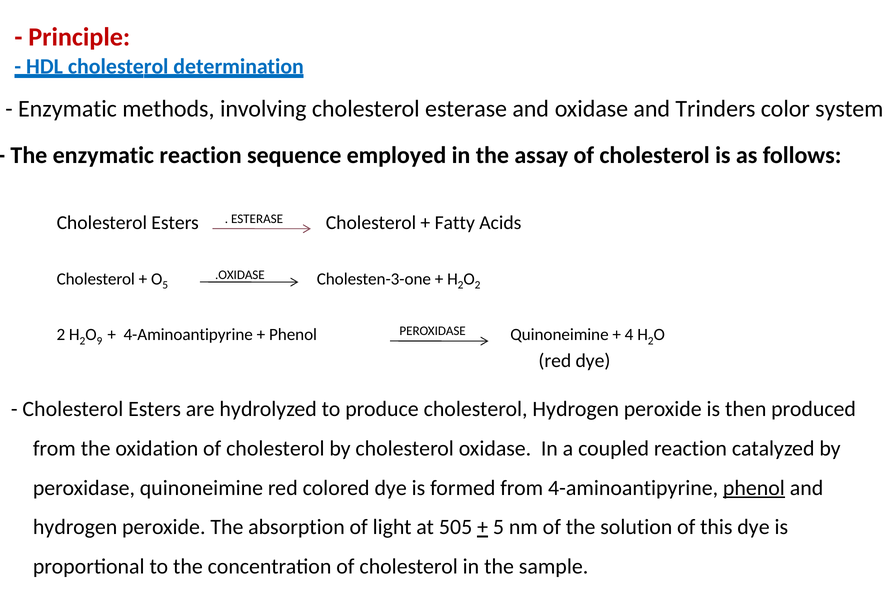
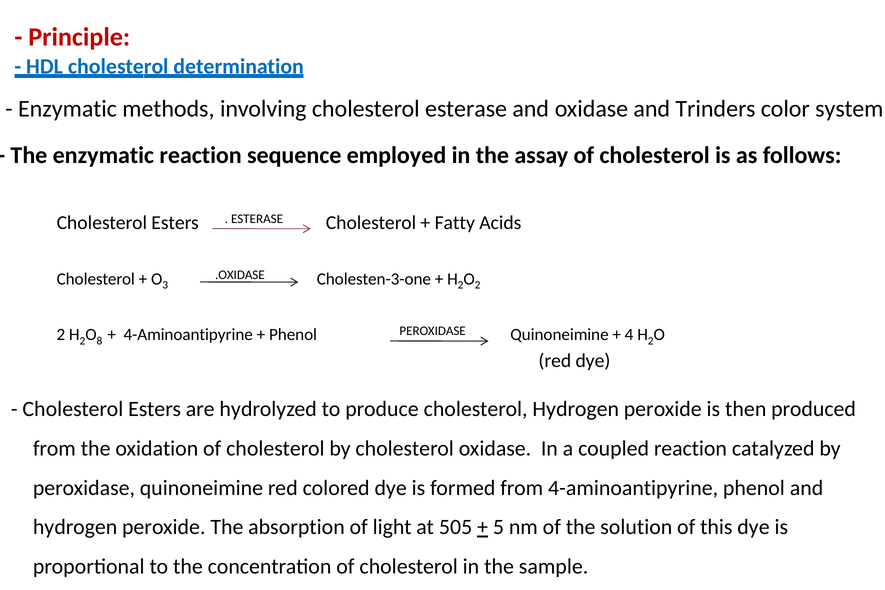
5 at (165, 285): 5 -> 3
9: 9 -> 8
phenol at (754, 488) underline: present -> none
